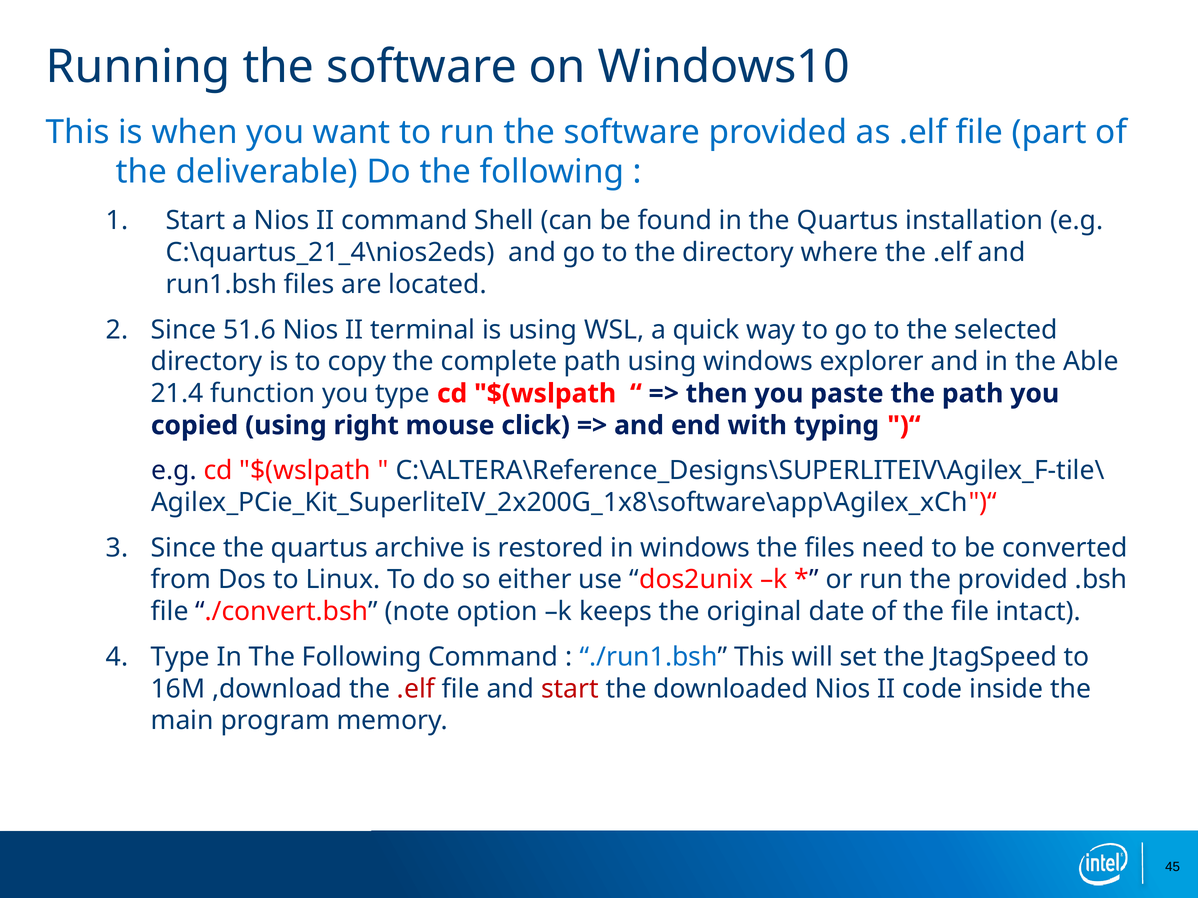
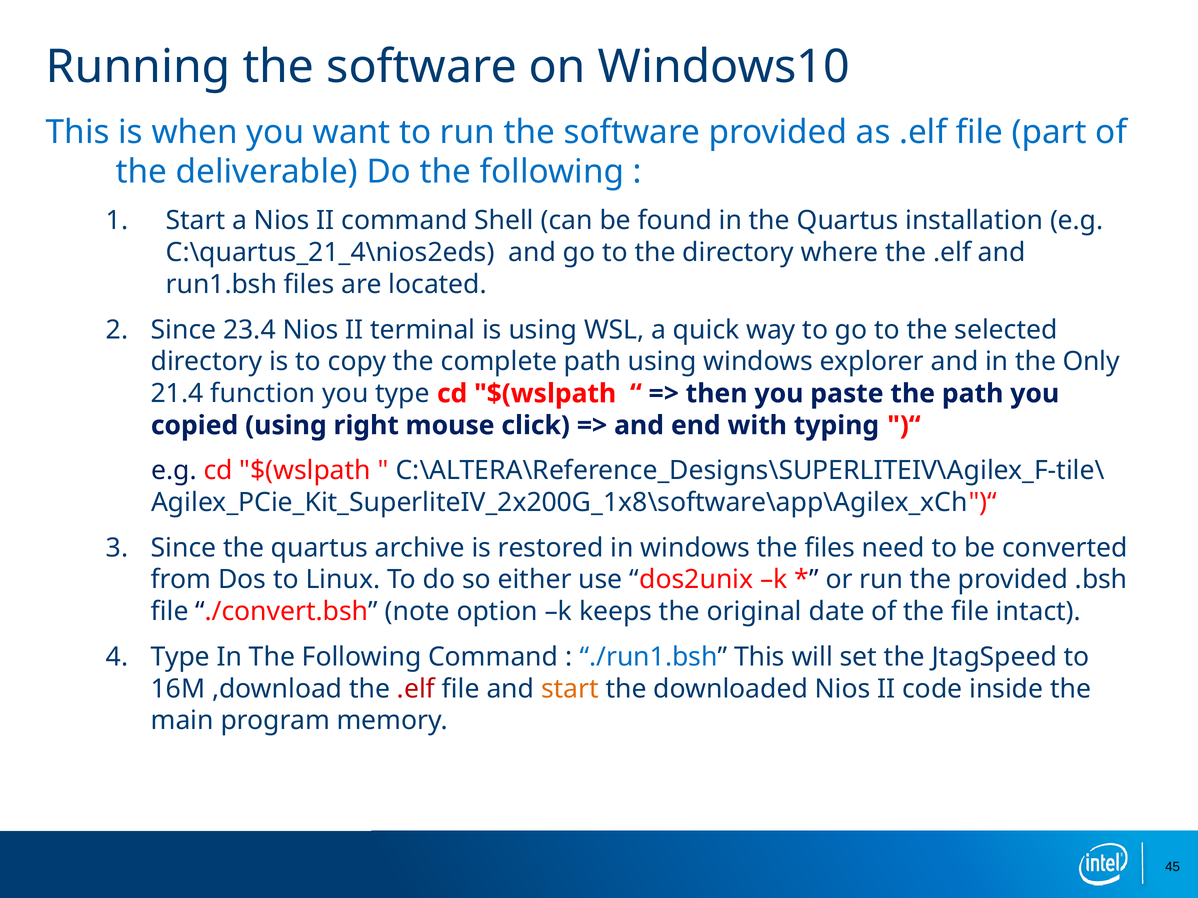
51.6: 51.6 -> 23.4
Able: Able -> Only
start at (570, 689) colour: red -> orange
